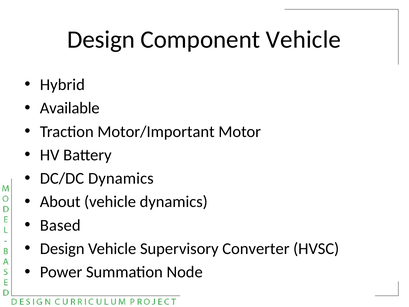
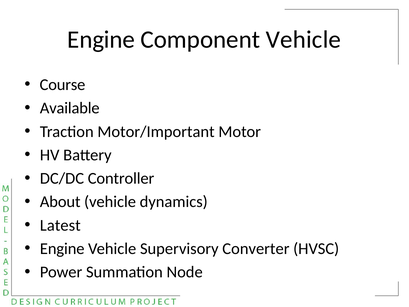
Design at (101, 40): Design -> Engine
Hybrid: Hybrid -> Course
DC/DC Dynamics: Dynamics -> Controller
Based: Based -> Latest
Design at (62, 249): Design -> Engine
